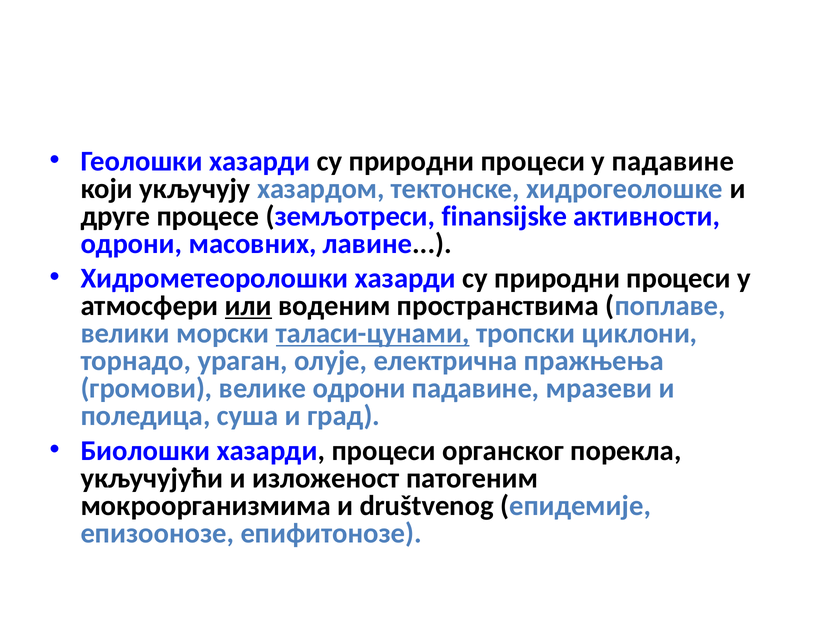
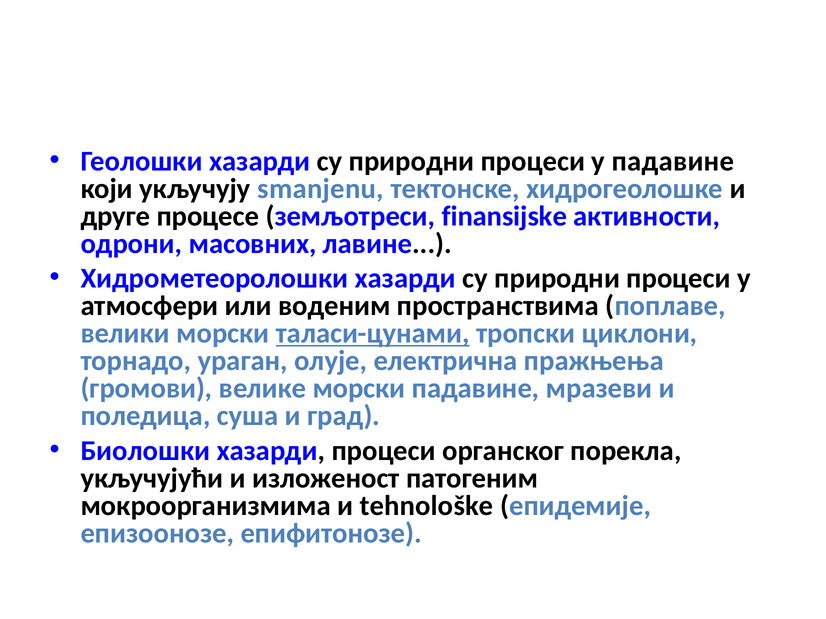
хазардом: хазардом -> smanjenu
или underline: present -> none
велике одрони: одрони -> морски
društvenog: društvenog -> tehnološke
